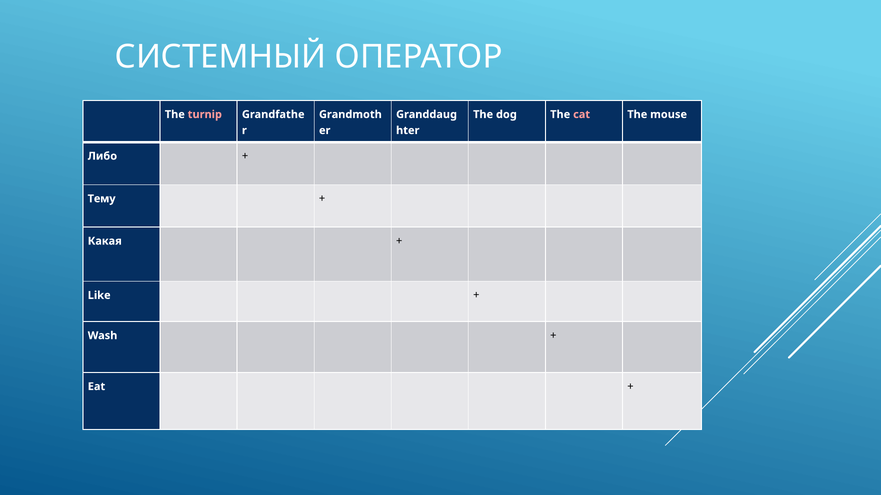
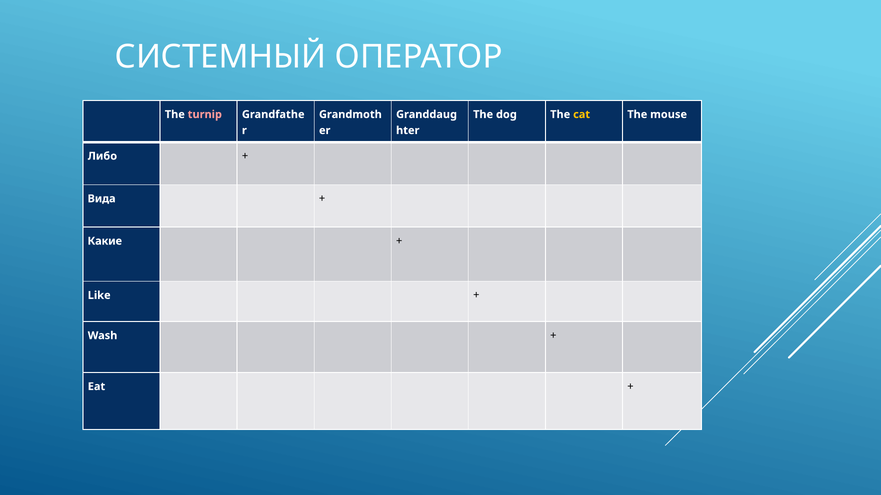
cat colour: pink -> yellow
Тему: Тему -> Вида
Какая: Какая -> Какие
